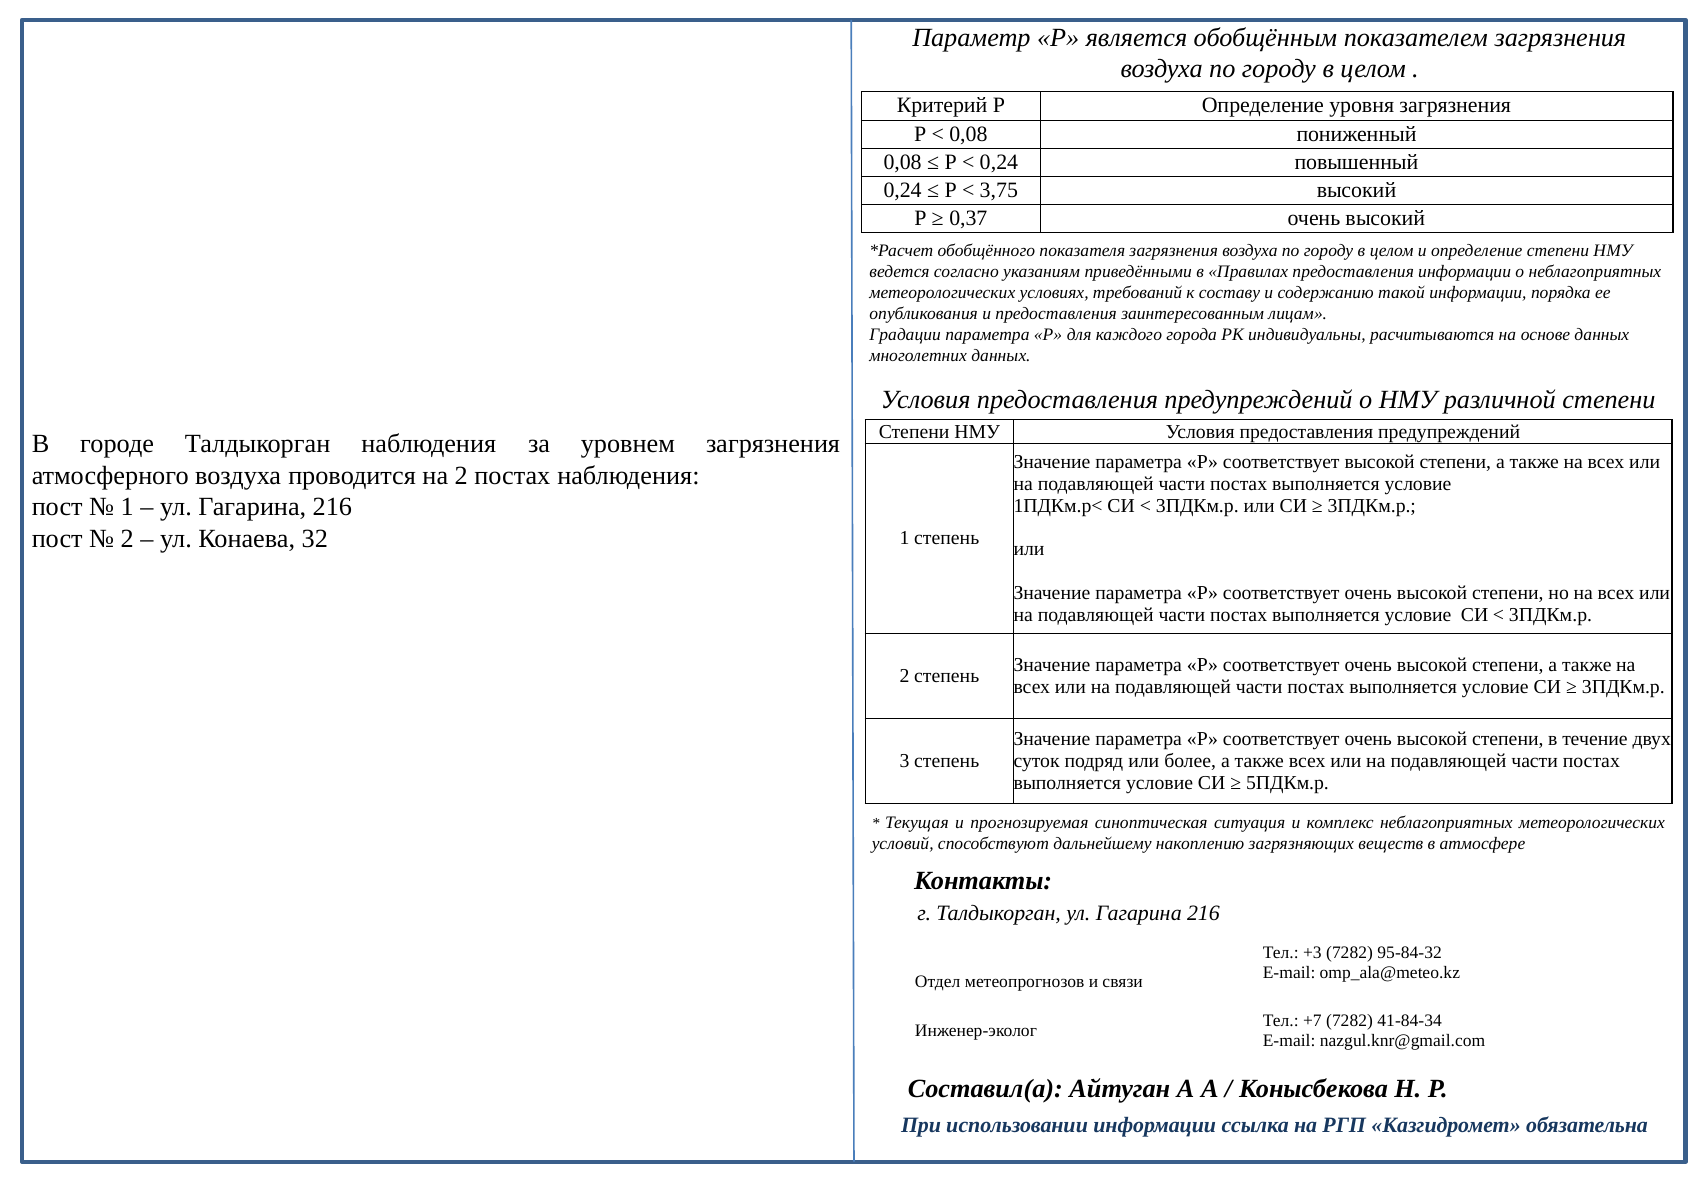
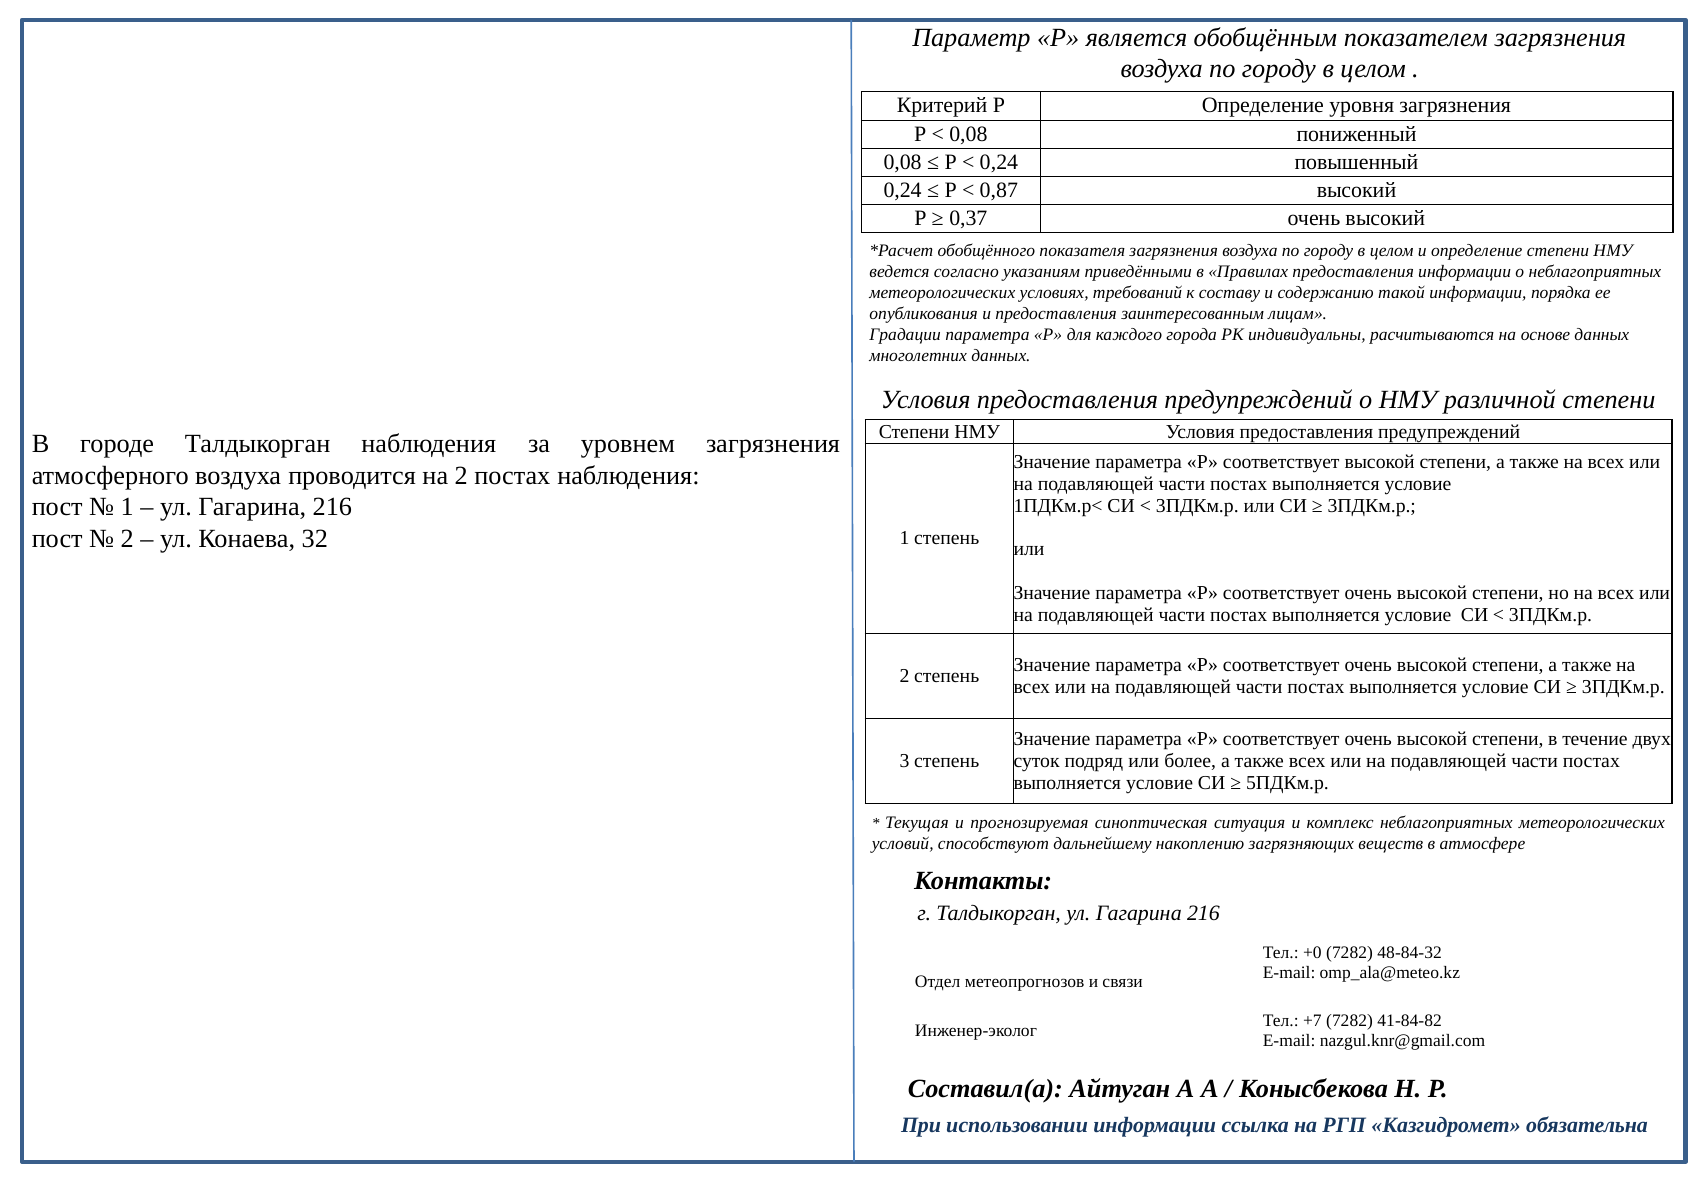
3,75: 3,75 -> 0,87
+3: +3 -> +0
95-84-32: 95-84-32 -> 48-84-32
41-84-34: 41-84-34 -> 41-84-82
